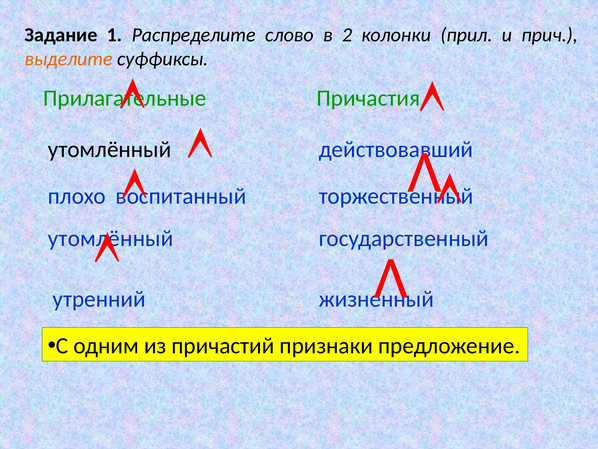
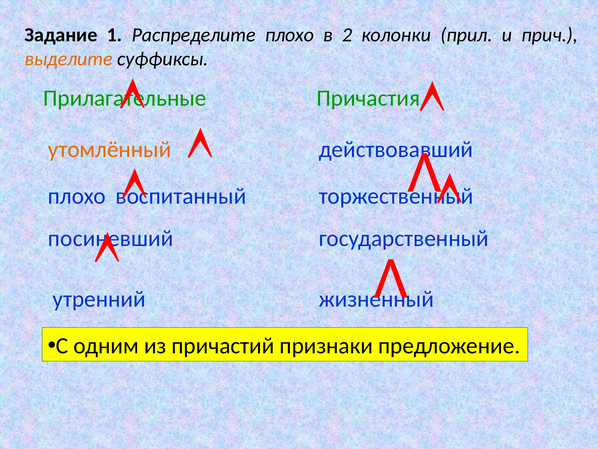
Распределите слово: слово -> плохо
утомлённый at (110, 149) colour: black -> orange
утомлённый at (111, 238): утомлённый -> посиневший
